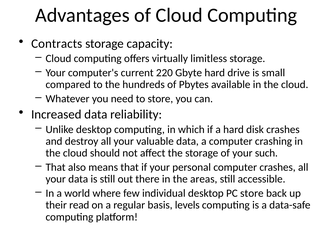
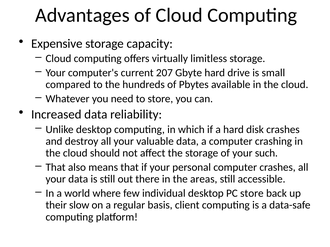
Contracts: Contracts -> Expensive
220: 220 -> 207
read: read -> slow
levels: levels -> client
